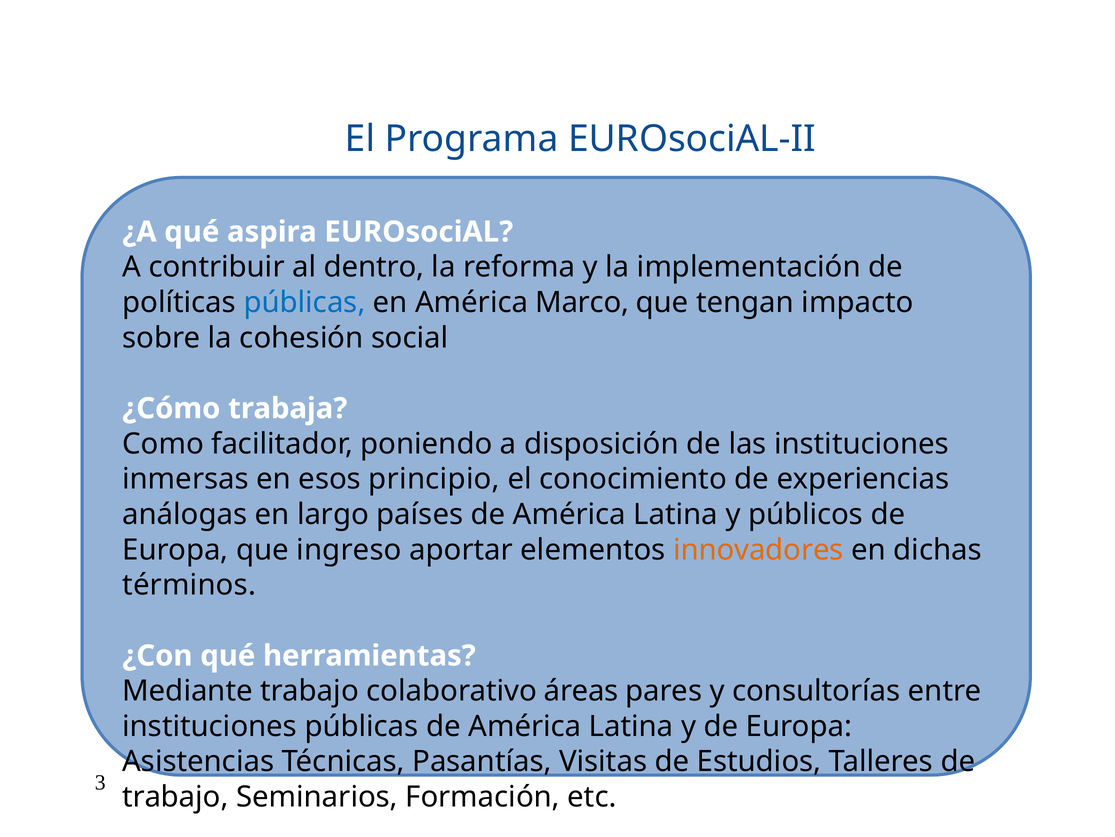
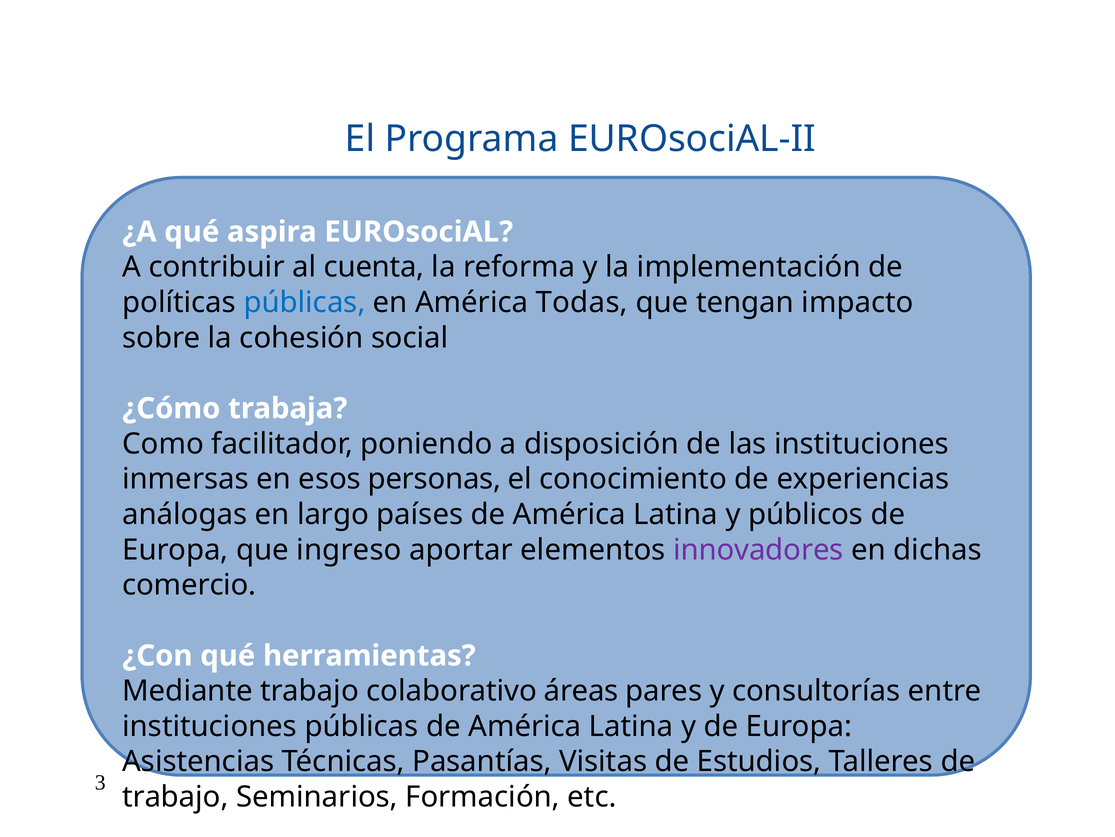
dentro: dentro -> cuenta
Marco: Marco -> Todas
principio: principio -> personas
innovadores colour: orange -> purple
términos: términos -> comercio
